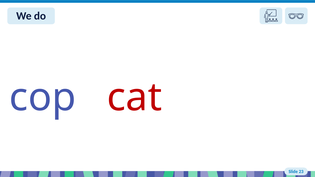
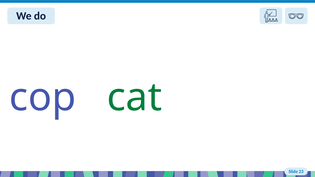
cat colour: red -> green
